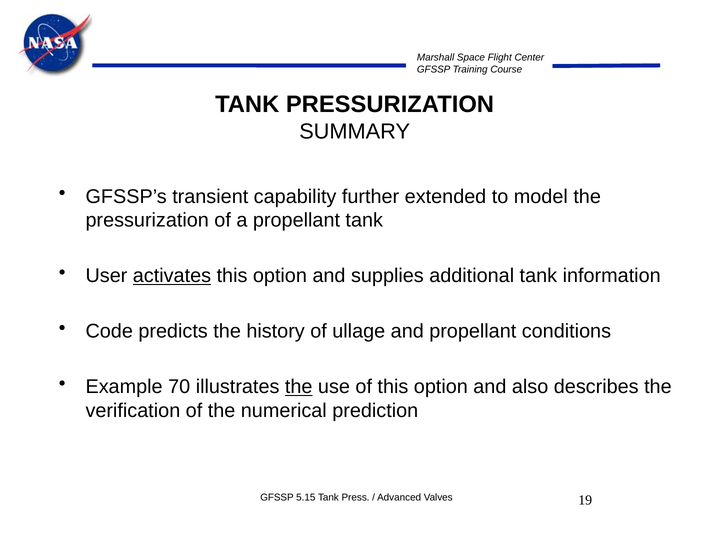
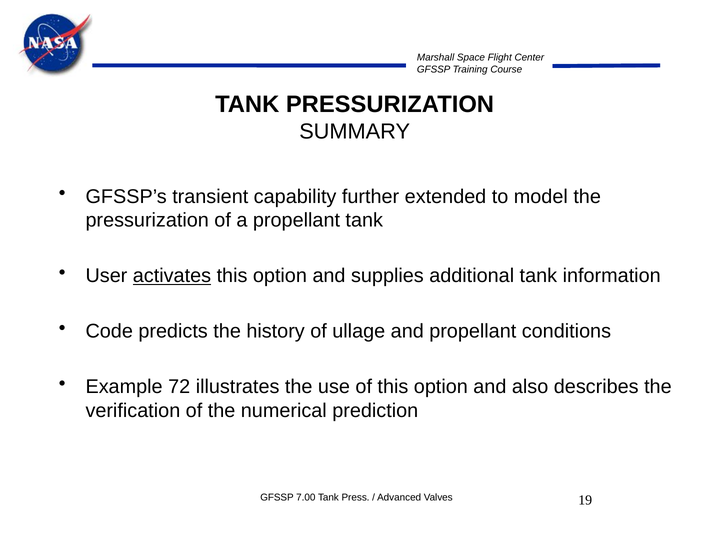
70: 70 -> 72
the at (299, 387) underline: present -> none
5.15: 5.15 -> 7.00
